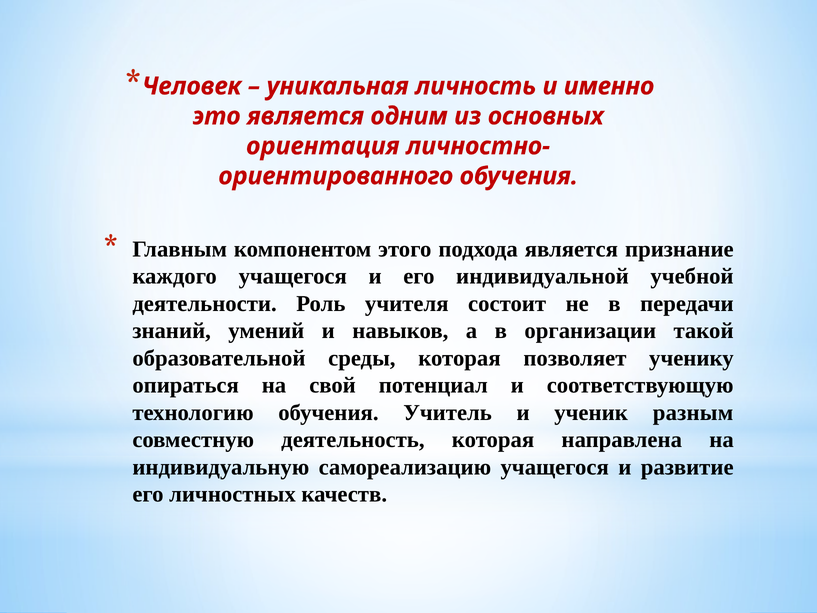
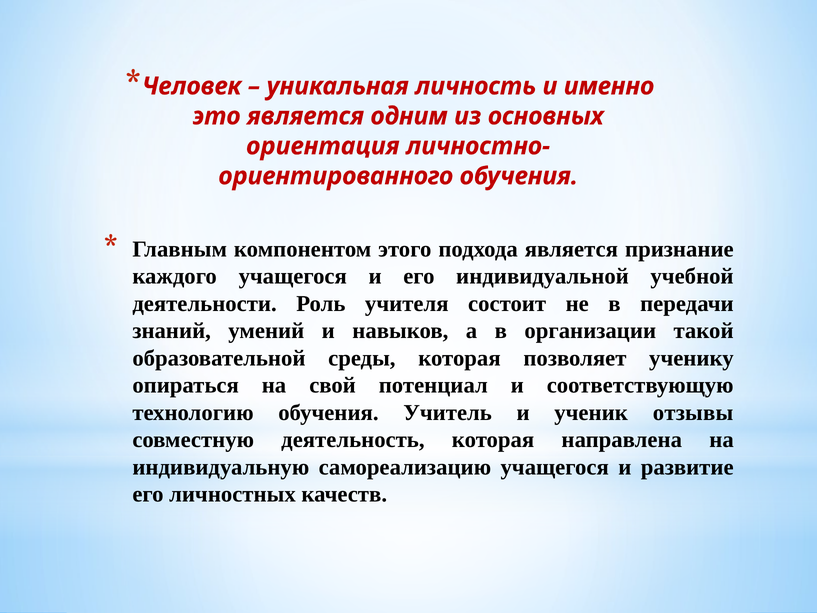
разным: разным -> отзывы
